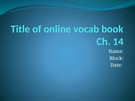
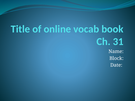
14: 14 -> 31
